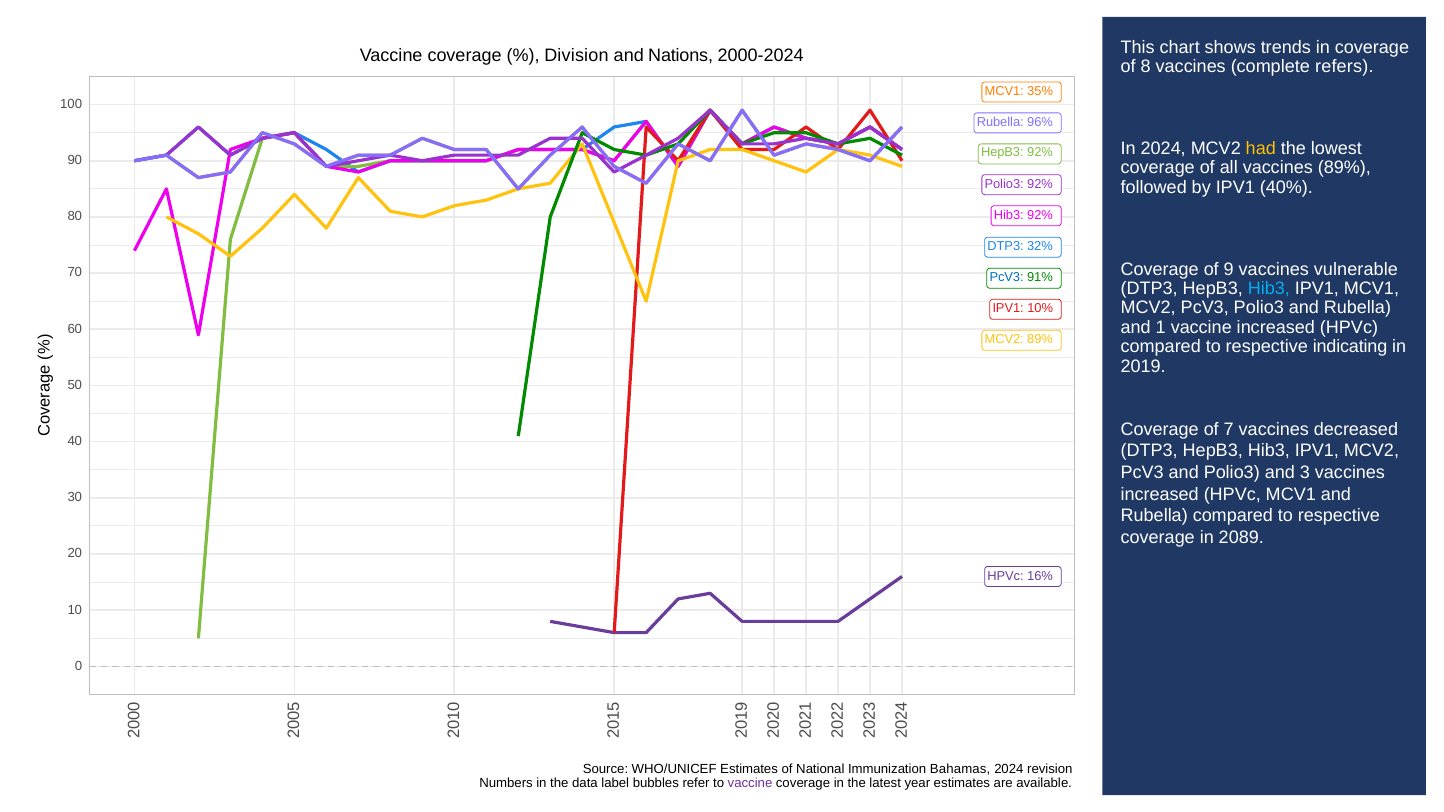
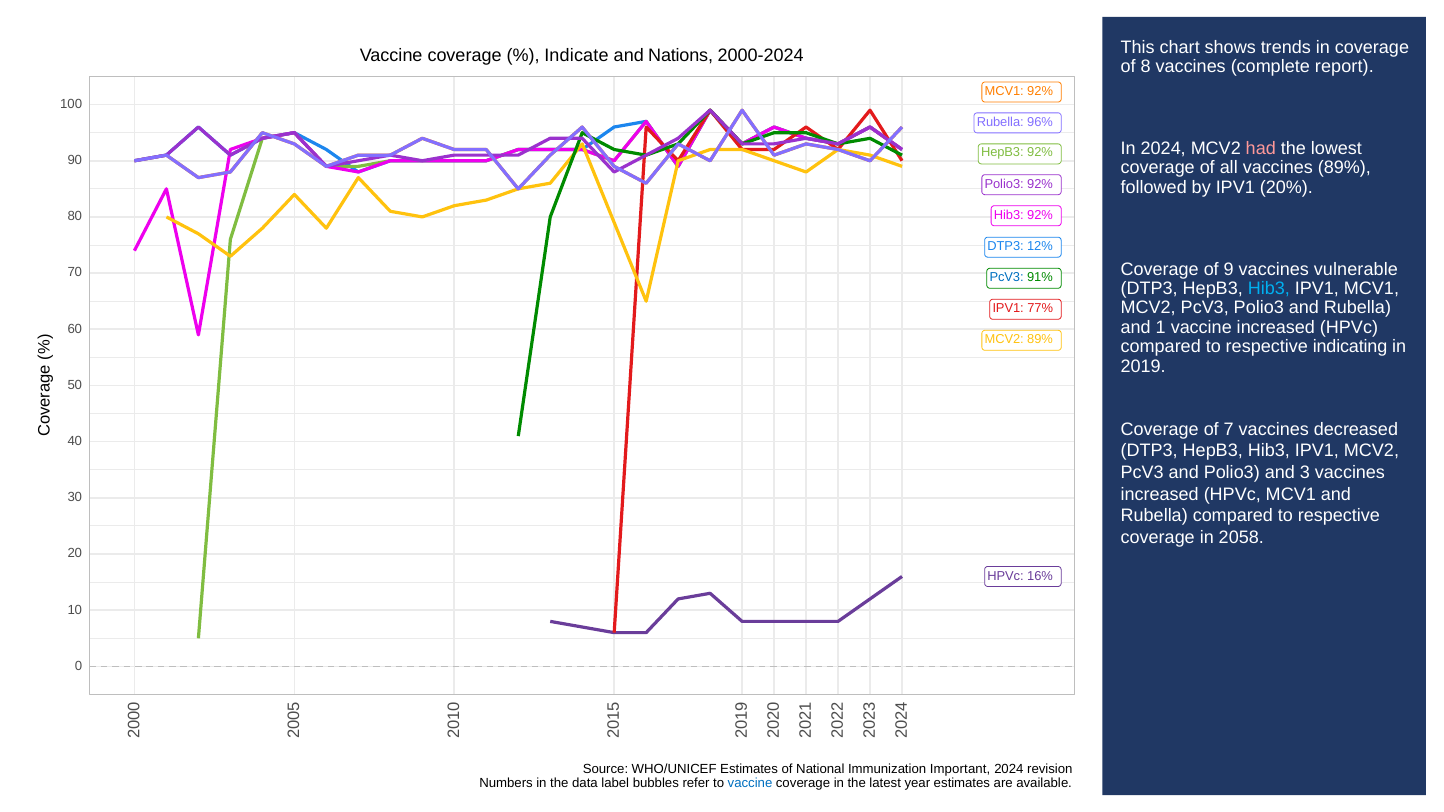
Division: Division -> Indicate
refers: refers -> report
MCV1 35%: 35% -> 92%
had colour: yellow -> pink
40%: 40% -> 20%
32%: 32% -> 12%
10%: 10% -> 77%
2089: 2089 -> 2058
Bahamas: Bahamas -> Important
vaccine at (750, 784) colour: purple -> blue
